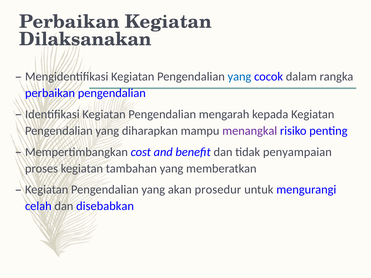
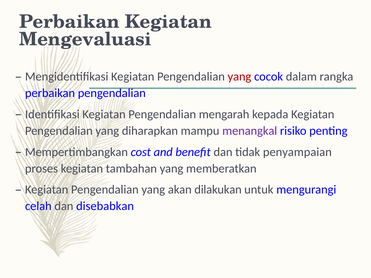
Dilaksanakan: Dilaksanakan -> Mengevaluasi
yang at (239, 77) colour: blue -> red
prosedur: prosedur -> dilakukan
